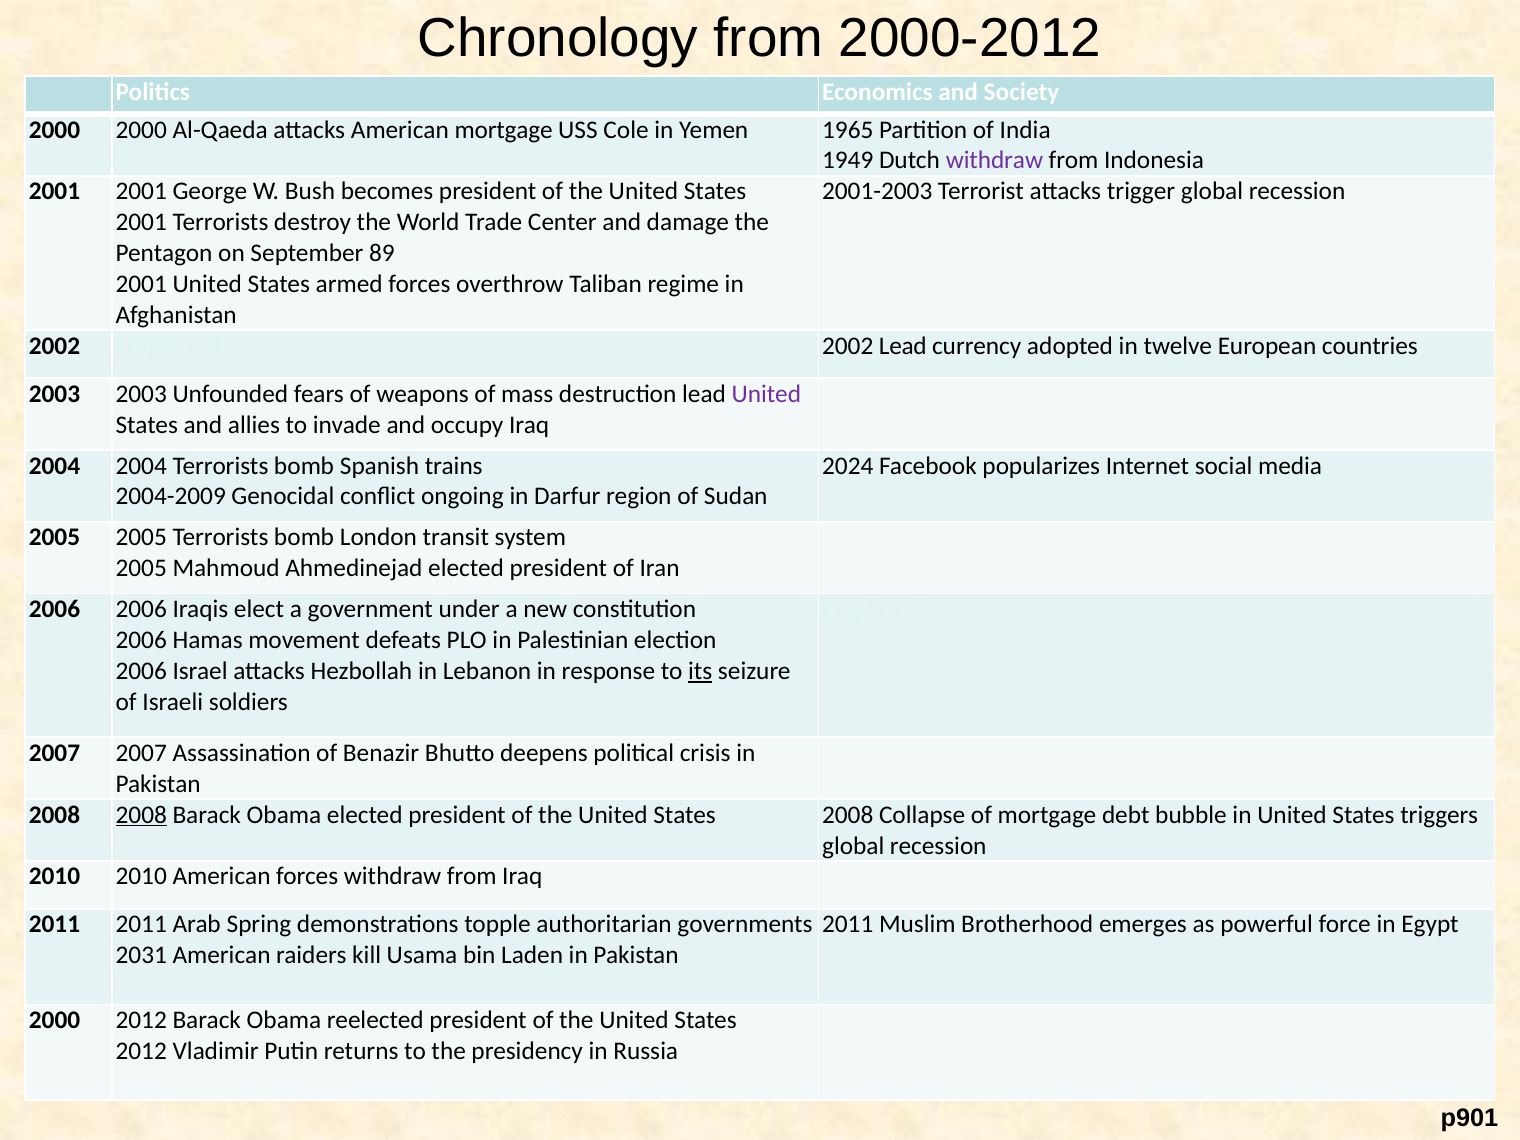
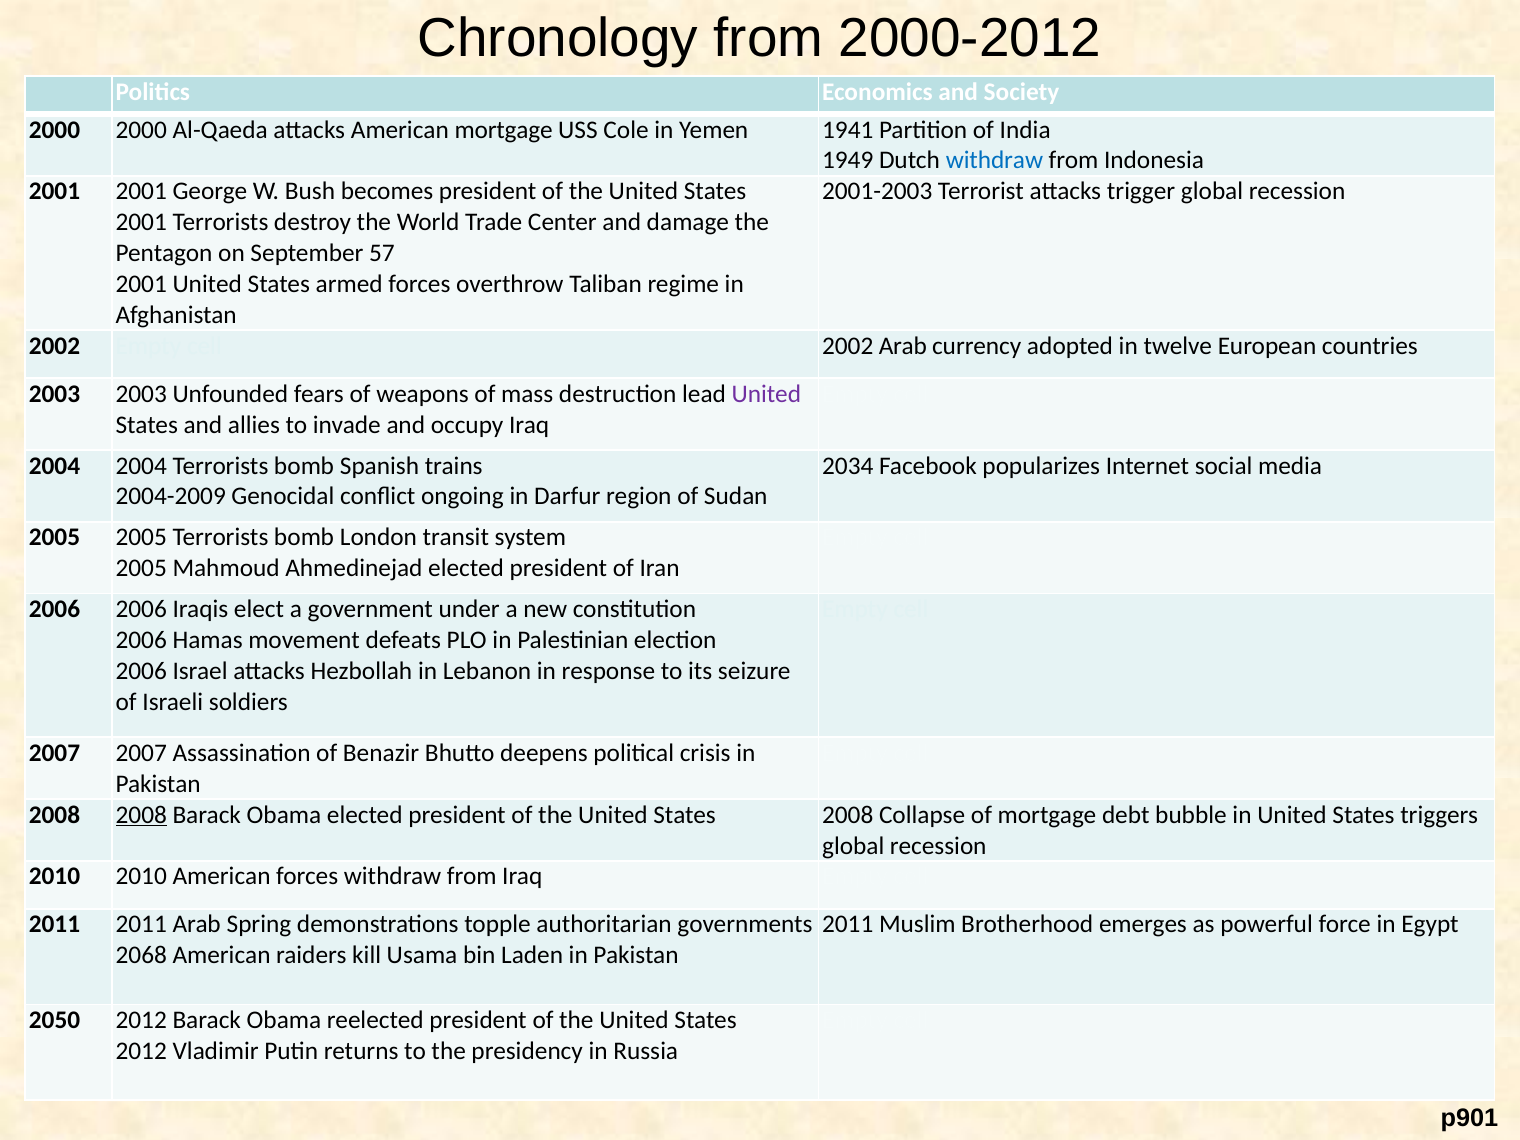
1965: 1965 -> 1941
withdraw at (994, 161) colour: purple -> blue
89: 89 -> 57
2002 Lead: Lead -> Arab
2024: 2024 -> 2034
its underline: present -> none
2031: 2031 -> 2068
2000 at (55, 1020): 2000 -> 2050
